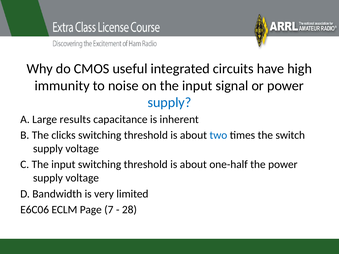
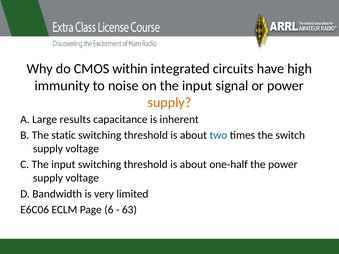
useful: useful -> within
supply at (169, 103) colour: blue -> orange
clicks: clicks -> static
7: 7 -> 6
28: 28 -> 63
